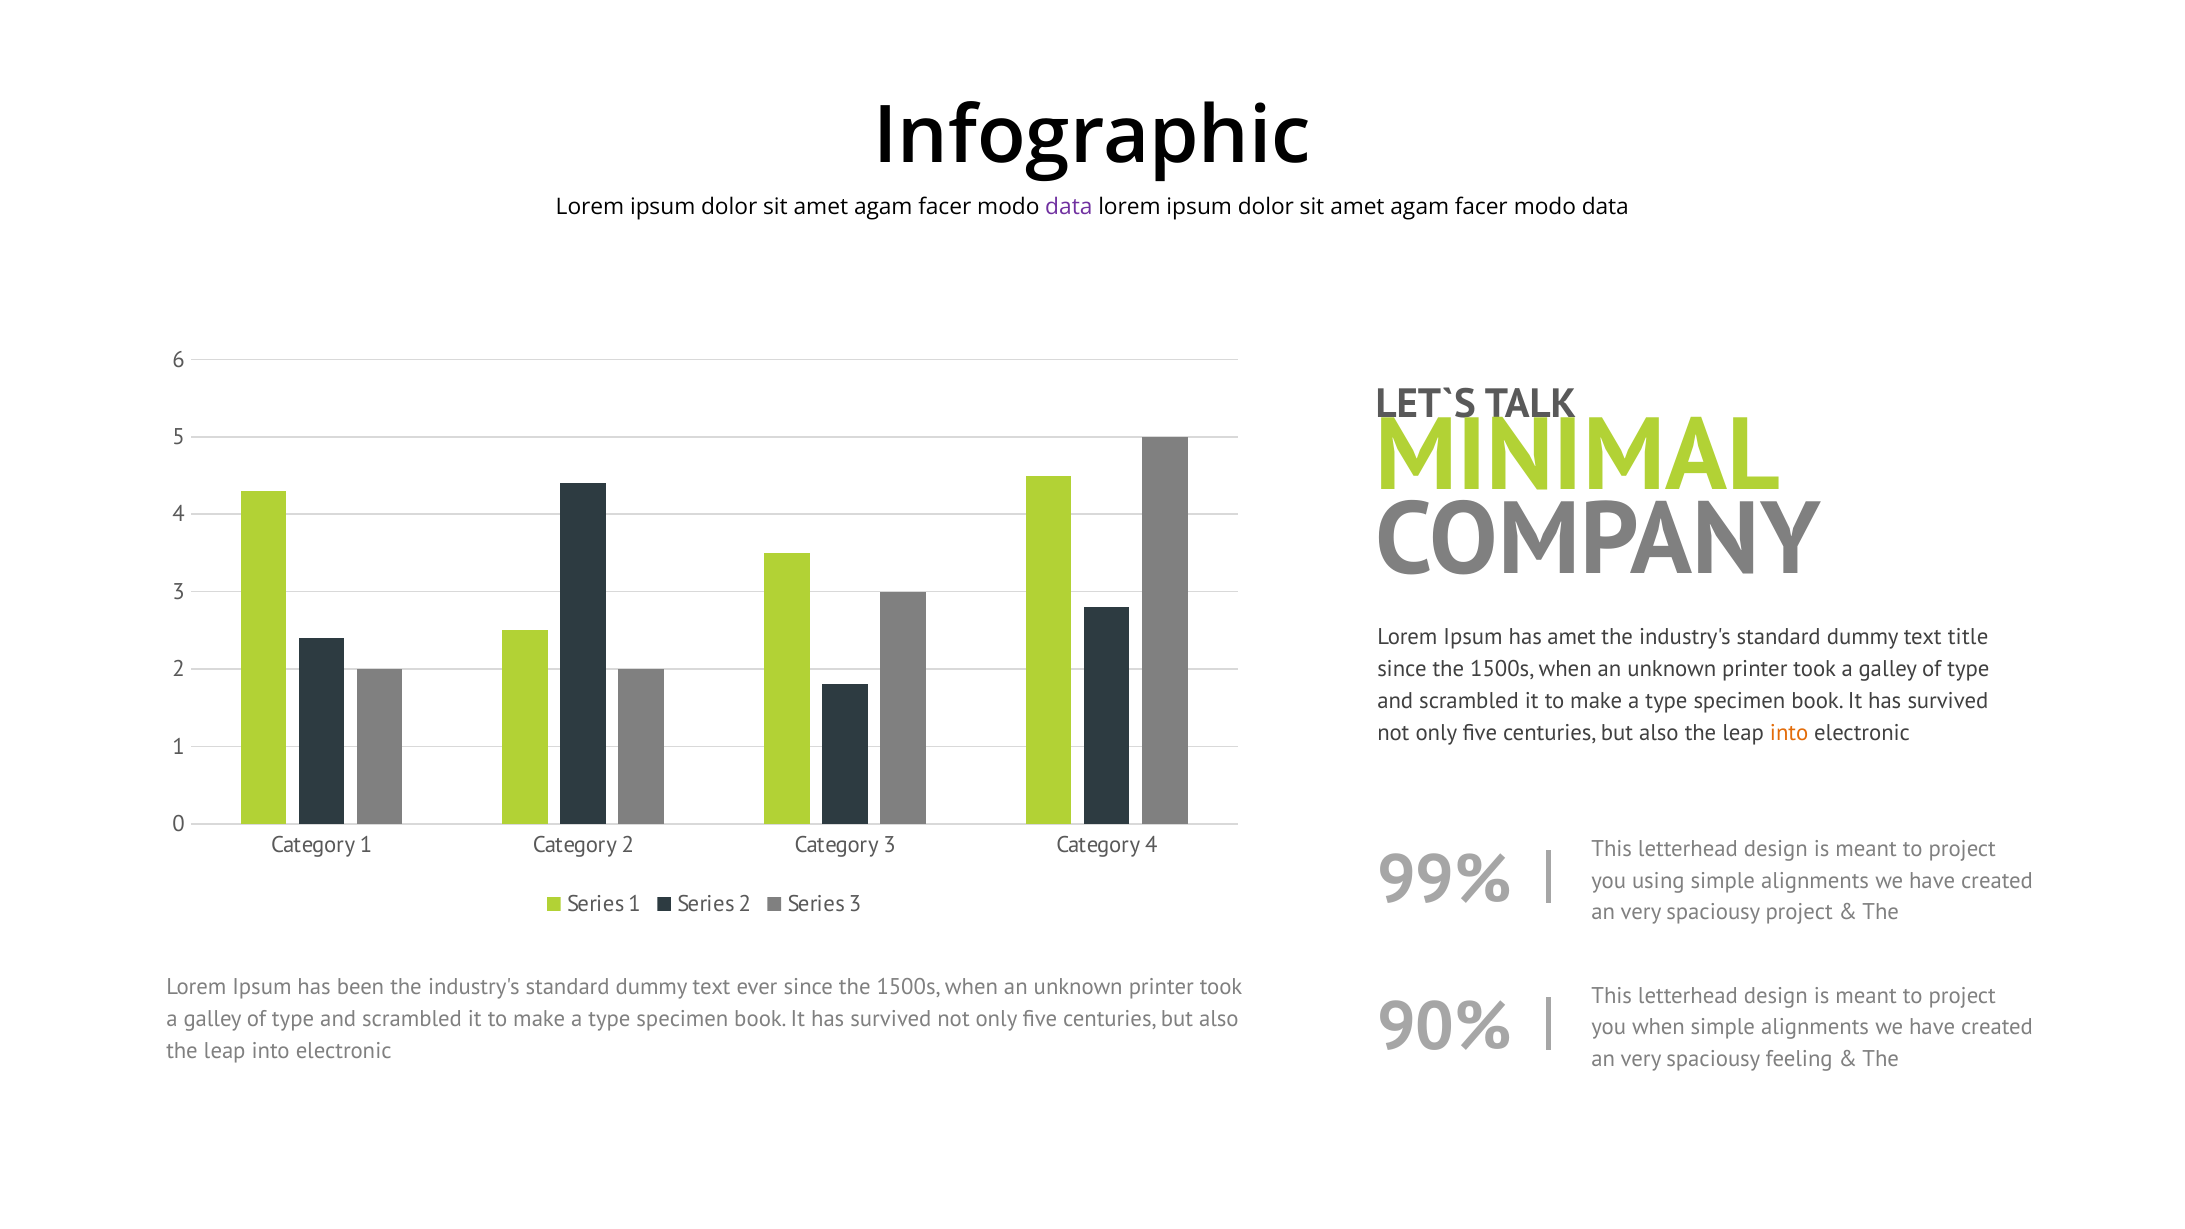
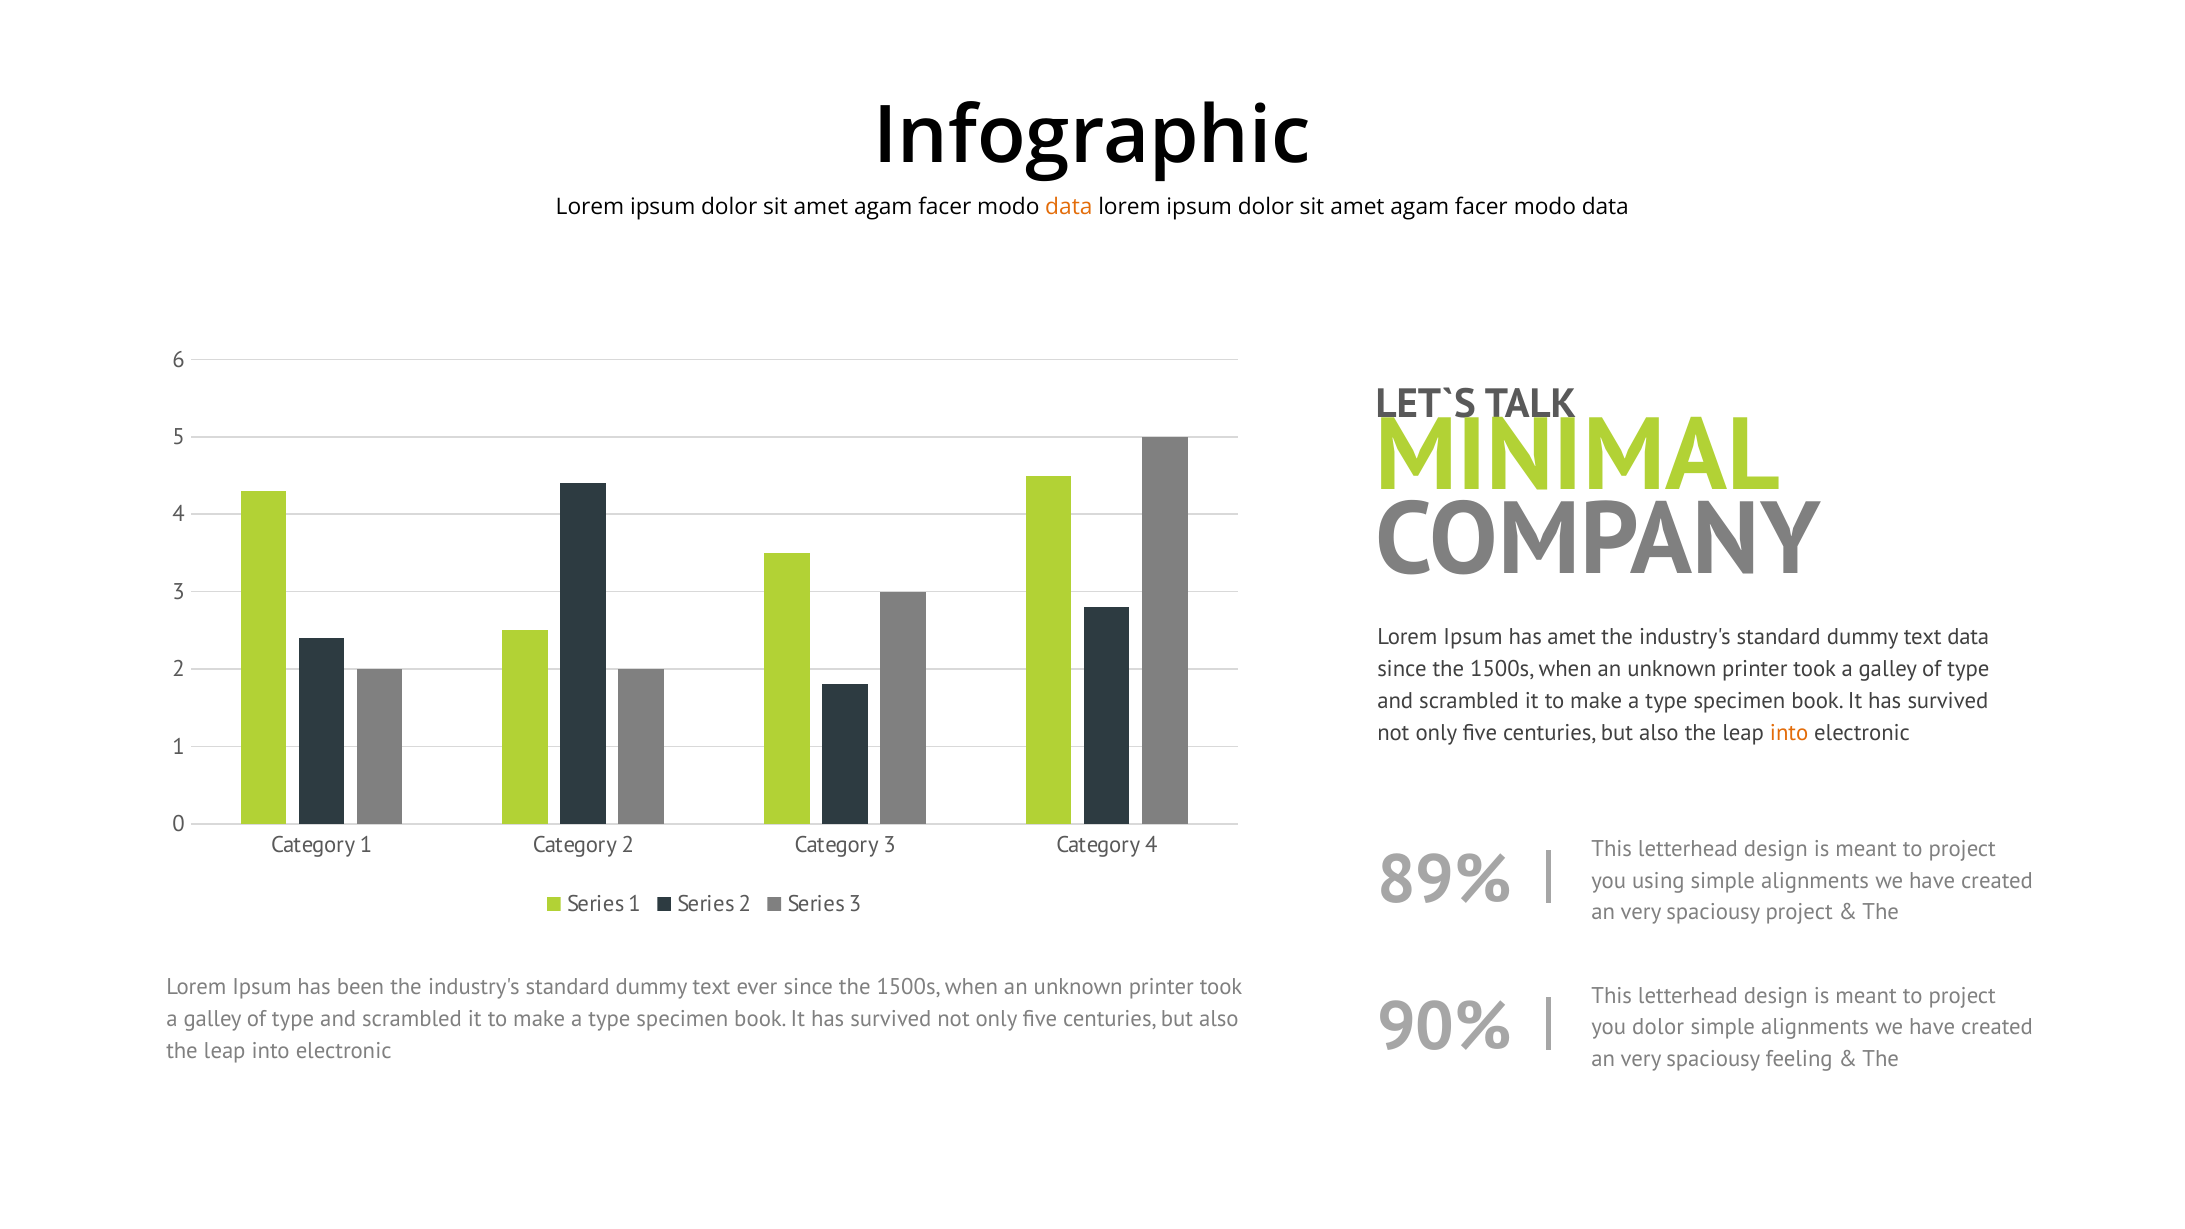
data at (1069, 207) colour: purple -> orange
text title: title -> data
99%: 99% -> 89%
you when: when -> dolor
